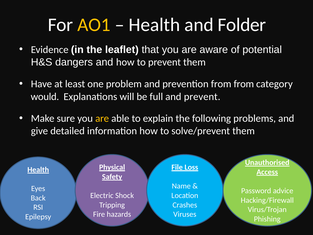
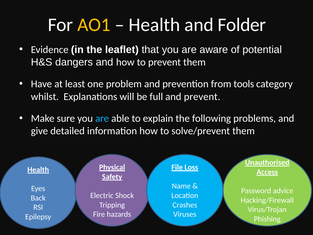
from from: from -> tools
would: would -> whilst
are at (102, 118) colour: yellow -> light blue
